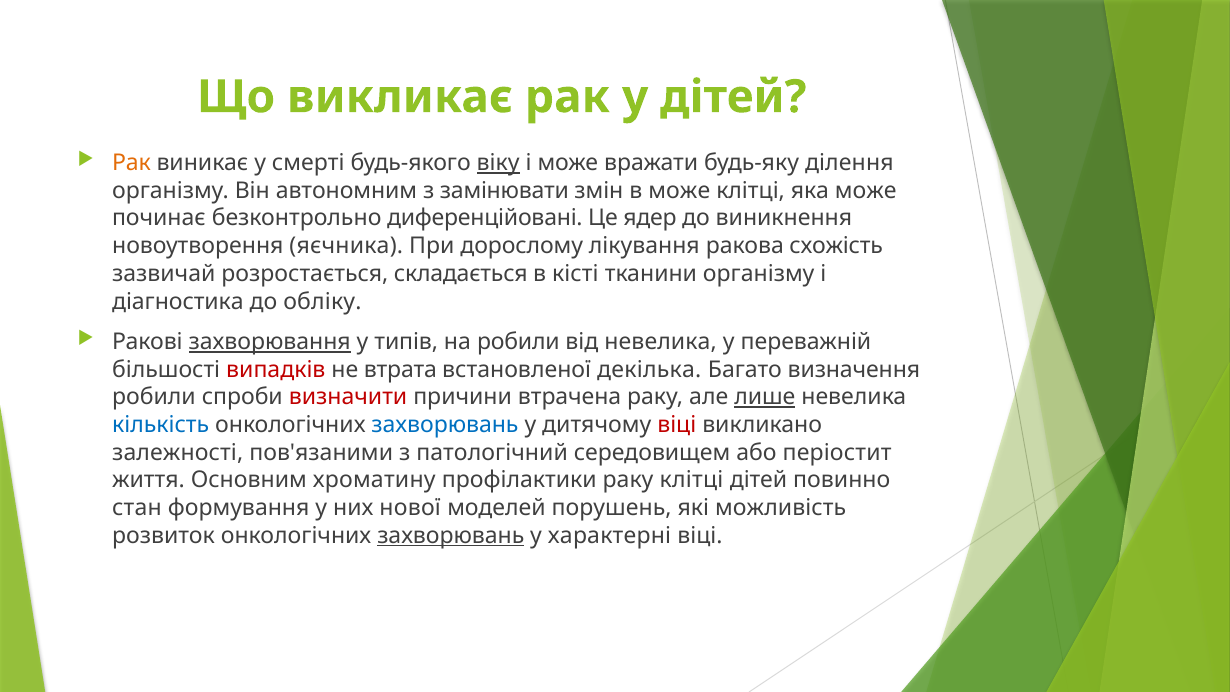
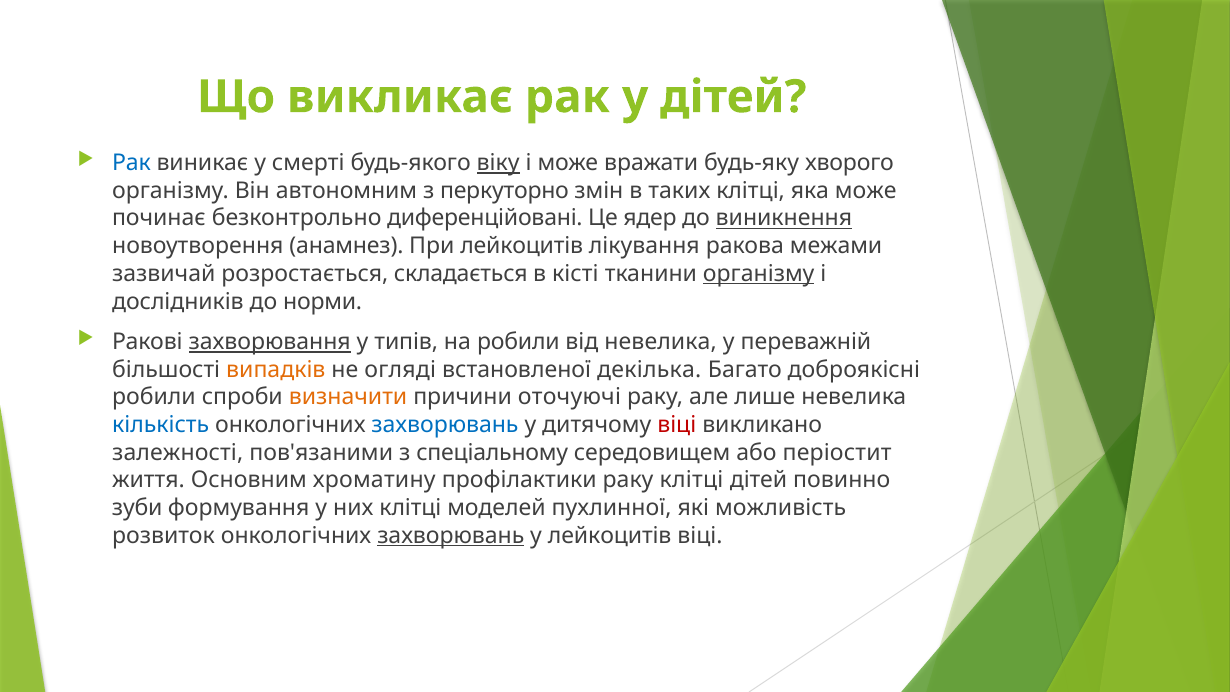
Рак at (131, 163) colour: orange -> blue
ділення: ділення -> хворого
замінювати: замінювати -> перкуторно
в може: може -> таких
виникнення underline: none -> present
яєчника: яєчника -> анамнез
При дорослому: дорослому -> лейкоцитів
схожість: схожість -> межами
організму at (759, 274) underline: none -> present
діагностика: діагностика -> дослідників
обліку: обліку -> норми
випадків colour: red -> orange
втрата: втрата -> огляді
визначення: визначення -> доброякісні
визначити colour: red -> orange
втрачена: втрачена -> оточуючі
лише underline: present -> none
патологічний: патологічний -> спеціальному
стан: стан -> зуби
них нової: нової -> клітці
порушень: порушень -> пухлинної
у характерні: характерні -> лейкоцитів
